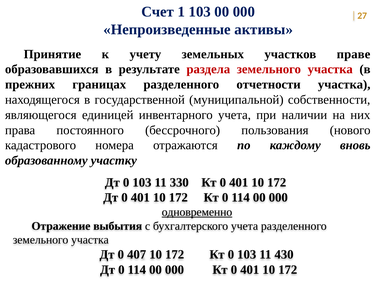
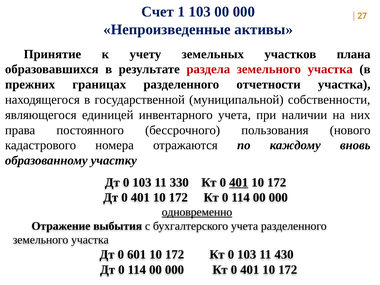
праве: праве -> плана
401 at (239, 182) underline: none -> present
407: 407 -> 601
